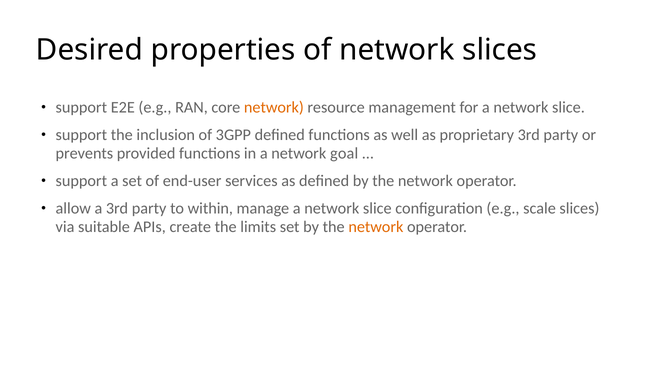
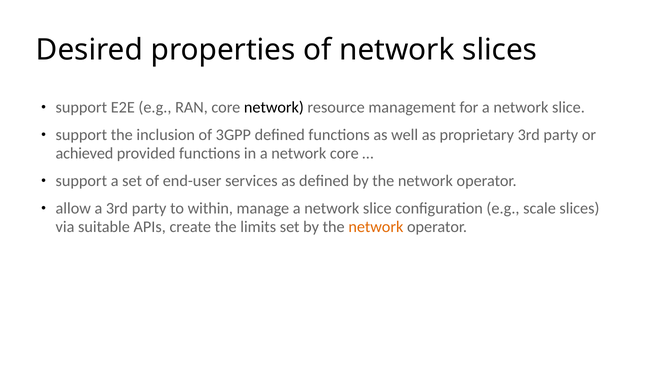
network at (274, 108) colour: orange -> black
prevents: prevents -> achieved
network goal: goal -> core
